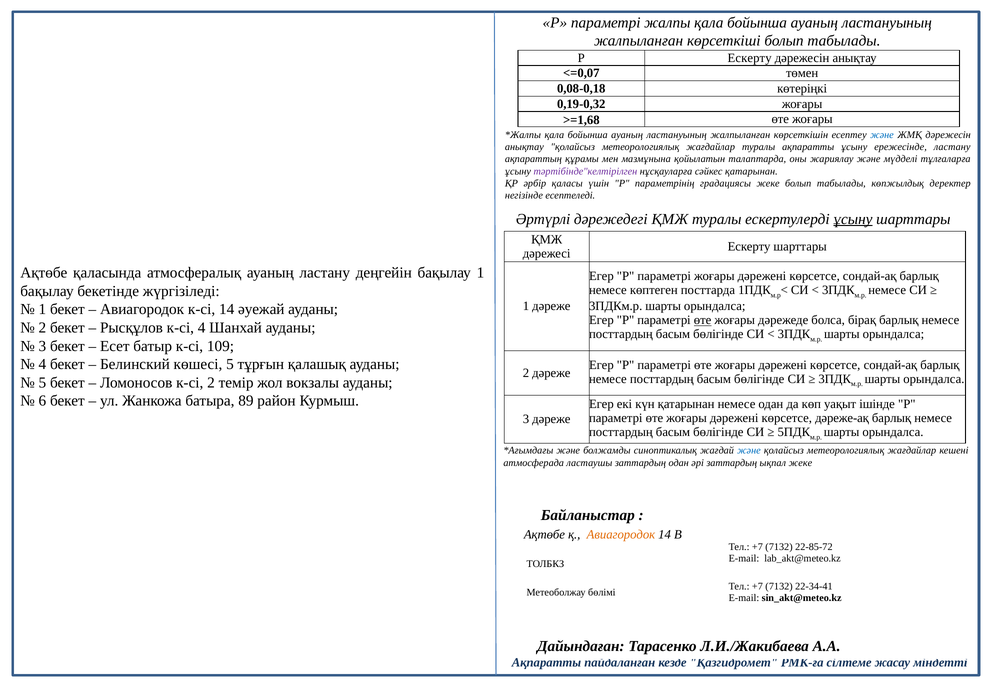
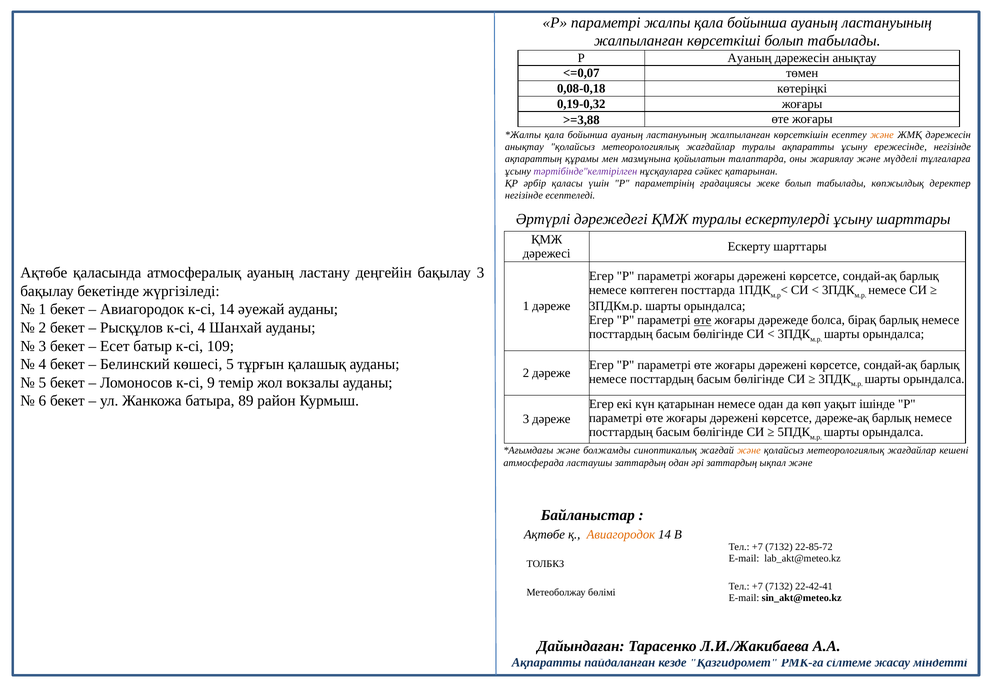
Р Ескерту: Ескерту -> Ауаның
>=1,68: >=1,68 -> >=3,88
және at (882, 135) colour: blue -> orange
ережесінде ластану: ластану -> негізінде
ұсыну at (853, 219) underline: present -> none
бақылау 1: 1 -> 3
к-сі 2: 2 -> 9
және at (749, 450) colour: blue -> orange
ықпал жеке: жеке -> және
22-34-41: 22-34-41 -> 22-42-41
